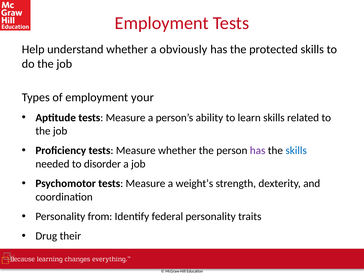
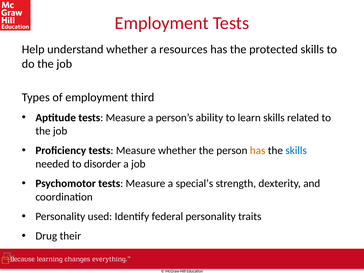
obviously: obviously -> resources
your: your -> third
has at (258, 151) colour: purple -> orange
weight’s: weight’s -> special’s
from: from -> used
